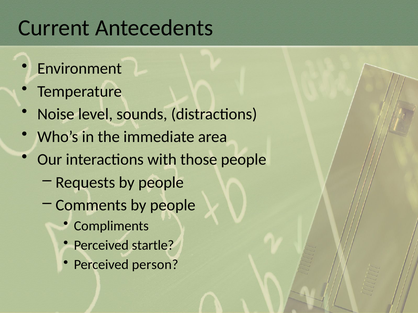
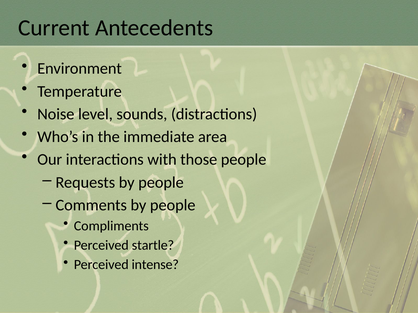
person: person -> intense
